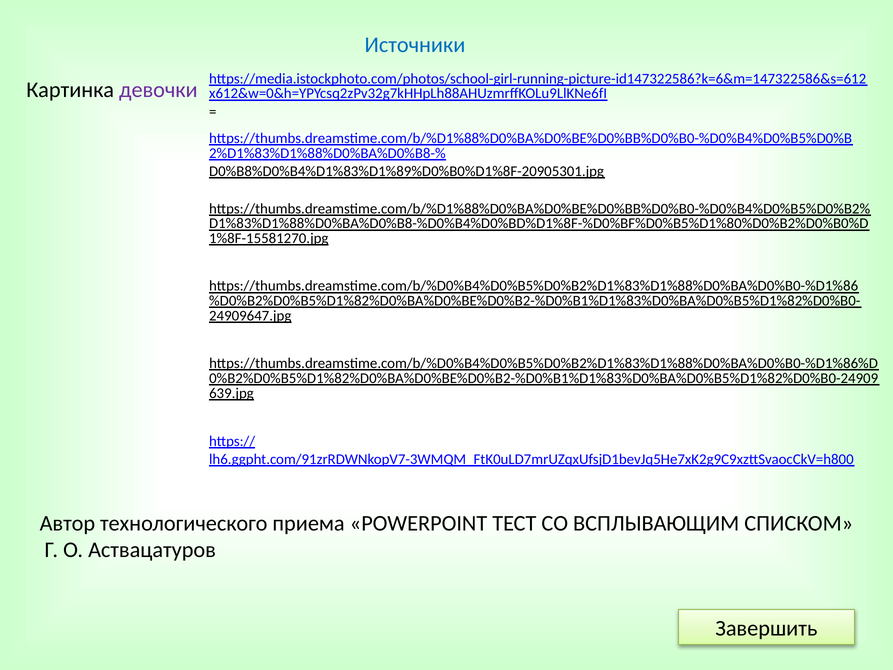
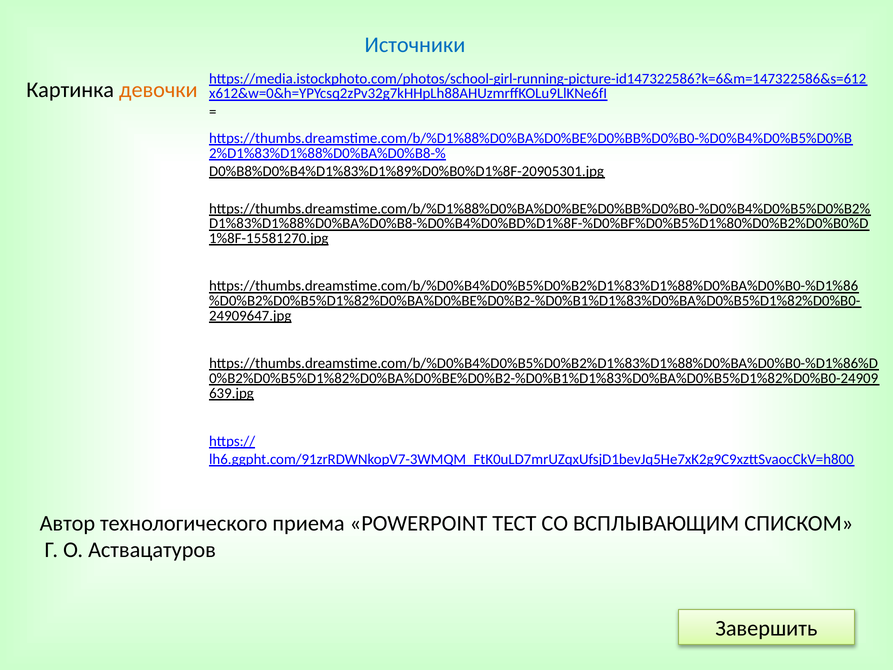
девочки colour: purple -> orange
